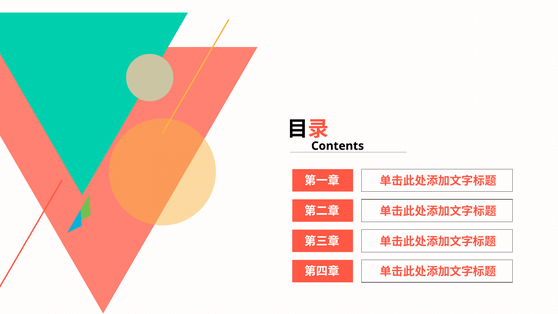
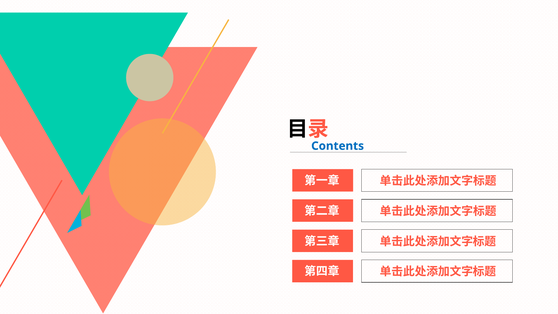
Contents colour: black -> blue
